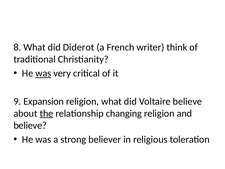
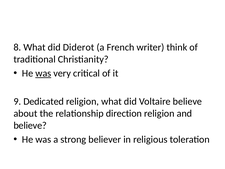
Expansion: Expansion -> Dedicated
the underline: present -> none
changing: changing -> direction
